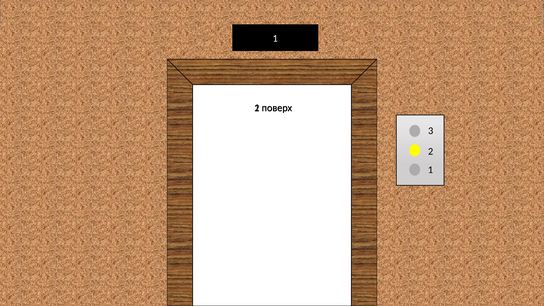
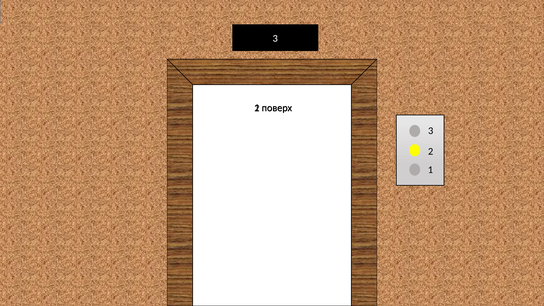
1 at (275, 38): 1 -> 3
